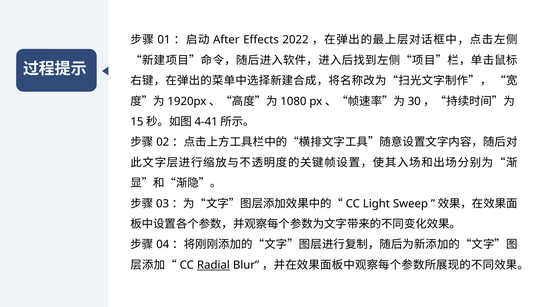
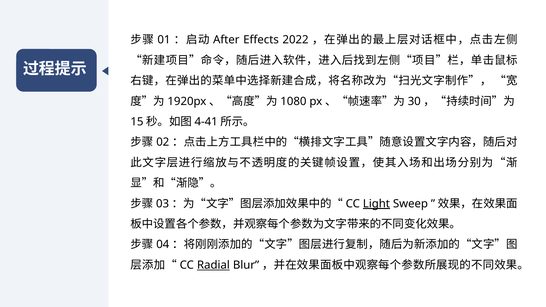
Light underline: none -> present
